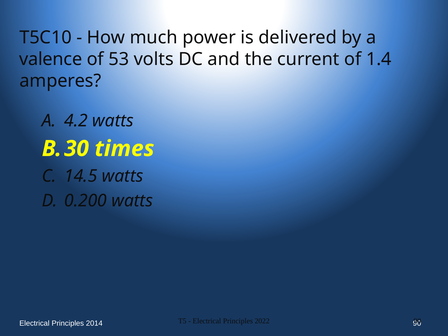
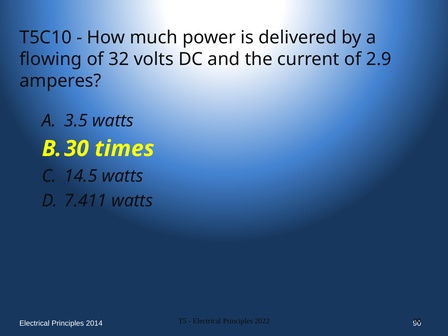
valence: valence -> flowing
53: 53 -> 32
1.4: 1.4 -> 2.9
4.2: 4.2 -> 3.5
0.200: 0.200 -> 7.411
